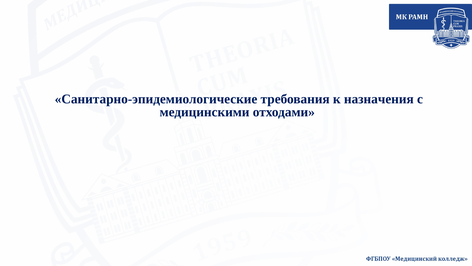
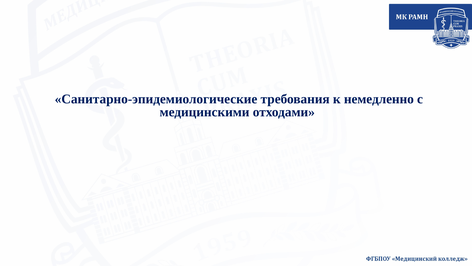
назначения: назначения -> немедленно
